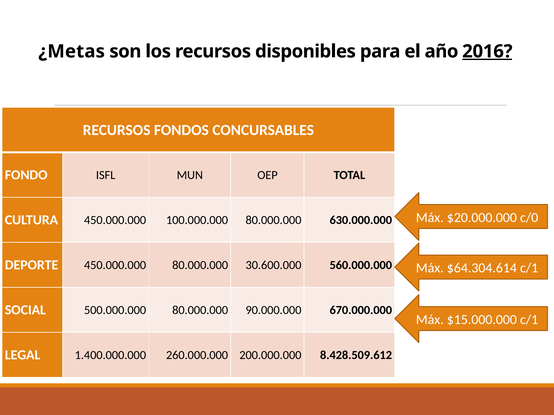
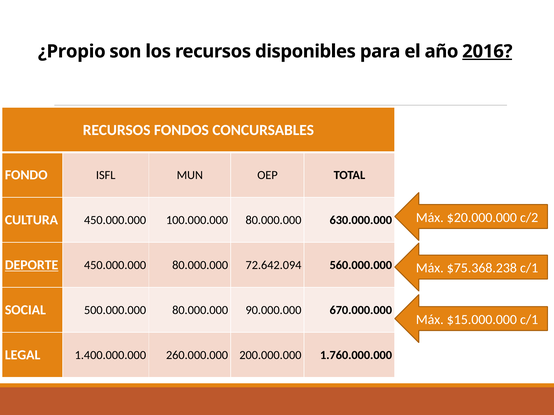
¿Metas: ¿Metas -> ¿Propio
c/0: c/0 -> c/2
DEPORTE underline: none -> present
30.600.000: 30.600.000 -> 72.642.094
$64.304.614: $64.304.614 -> $75.368.238
8.428.509.612: 8.428.509.612 -> 1.760.000.000
